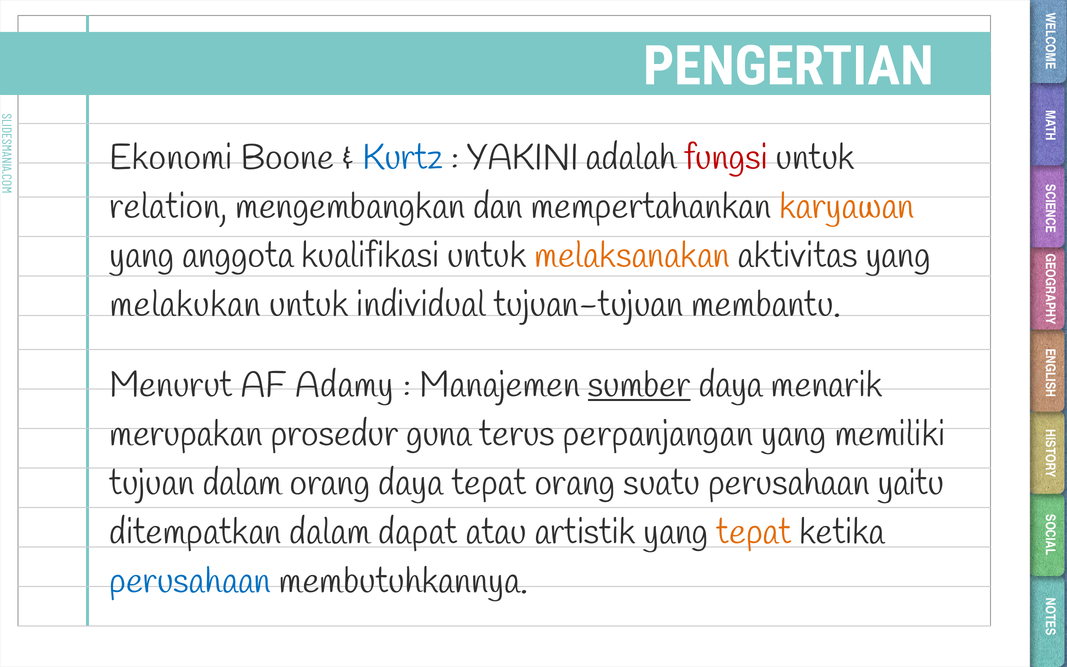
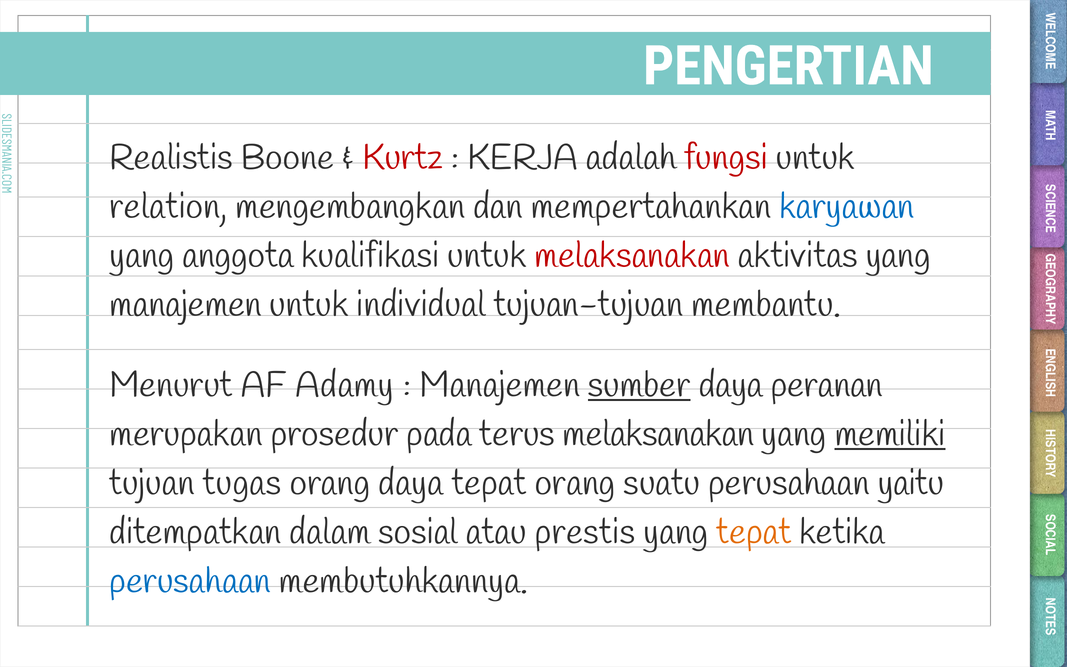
Ekonomi: Ekonomi -> Realistis
Kurtz colour: blue -> red
YAKINI: YAKINI -> KERJA
karyawan colour: orange -> blue
melaksanakan at (632, 255) colour: orange -> red
melakukan at (185, 304): melakukan -> manajemen
menarik: menarik -> peranan
guna: guna -> pada
terus perpanjangan: perpanjangan -> melaksanakan
memiliki underline: none -> present
tujuan dalam: dalam -> tugas
dapat: dapat -> sosial
artistik: artistik -> prestis
